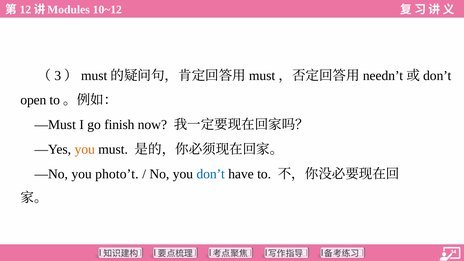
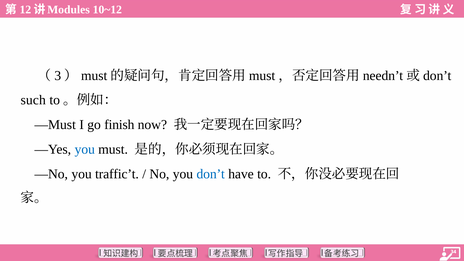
open: open -> such
you at (85, 149) colour: orange -> blue
photo’t: photo’t -> traffic’t
